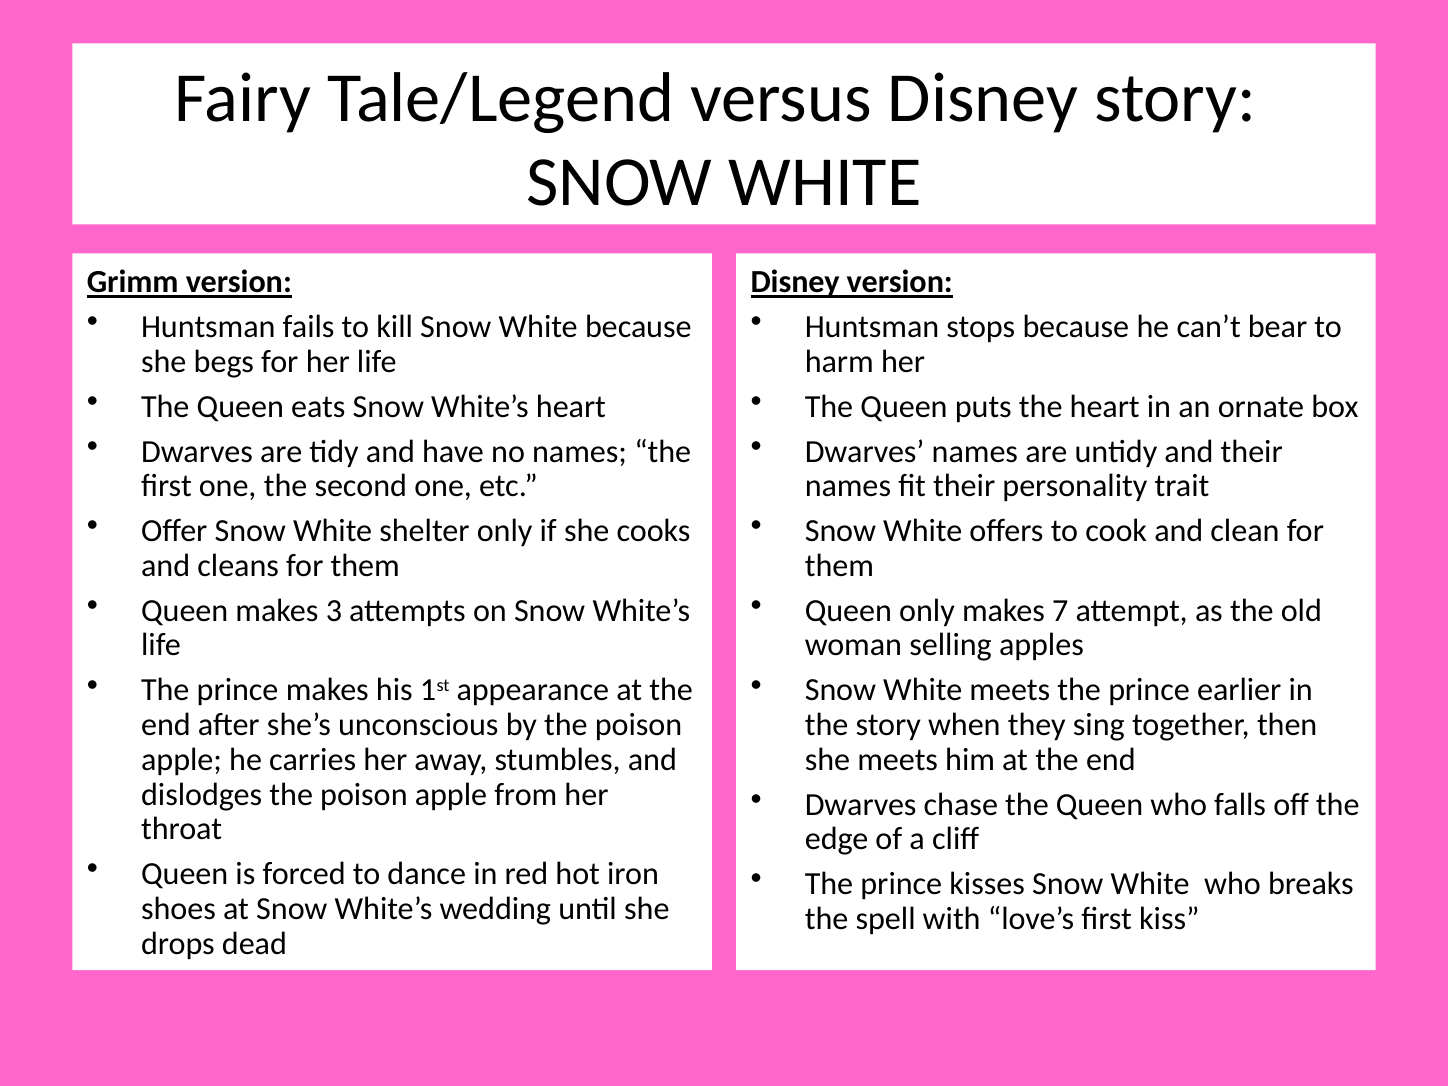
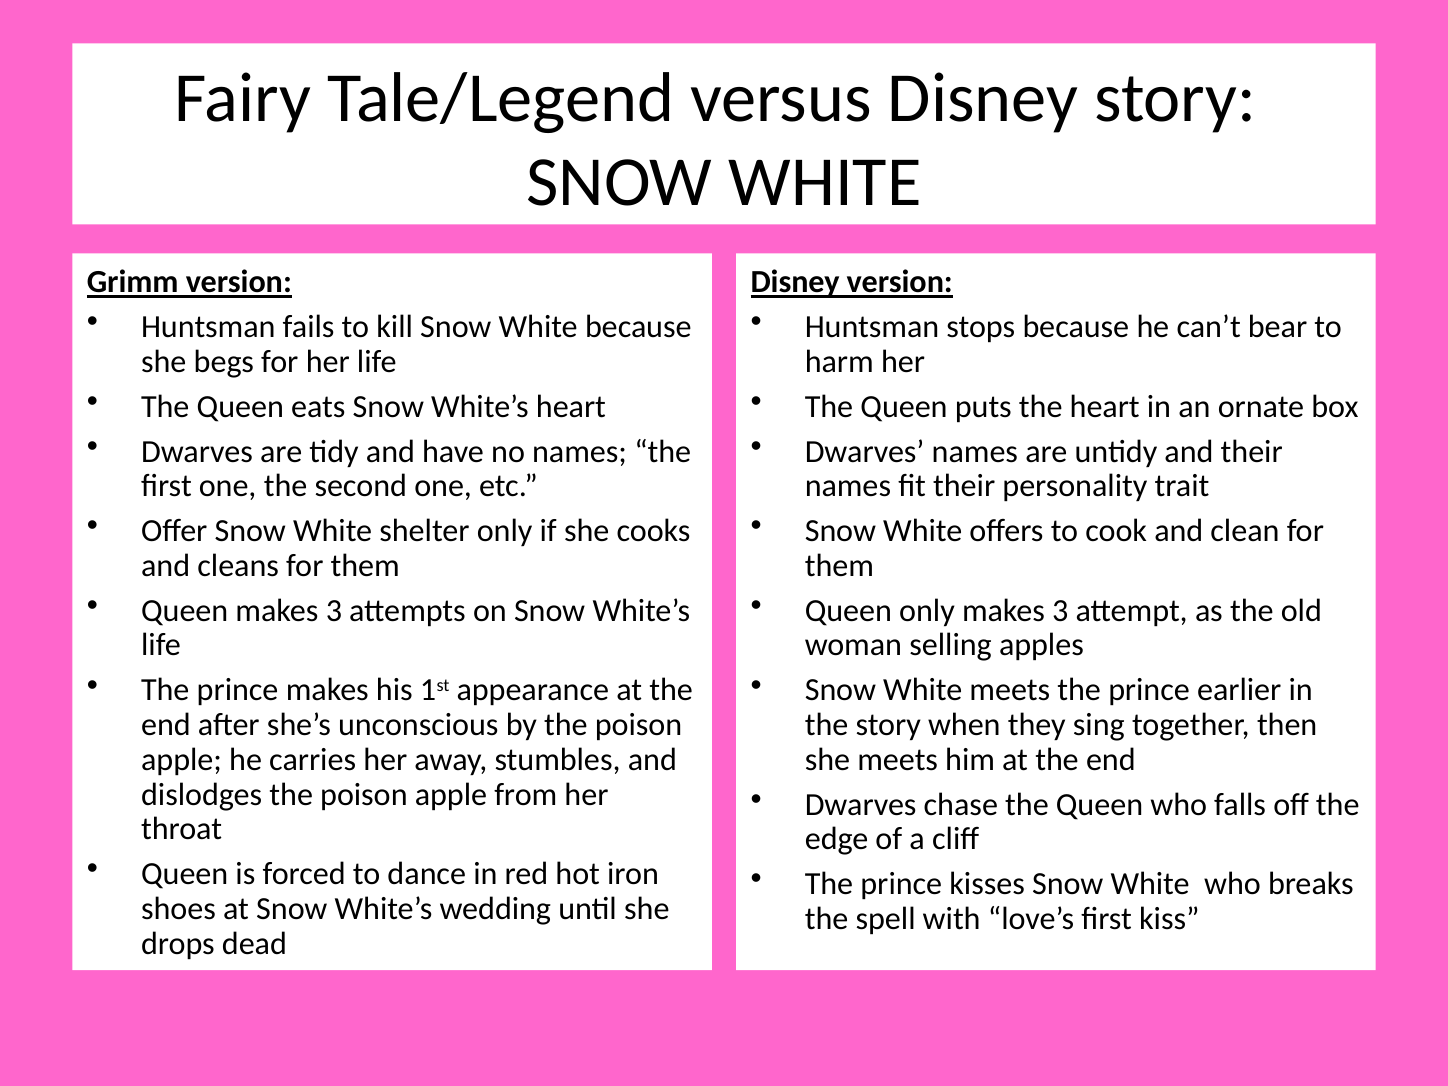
only makes 7: 7 -> 3
